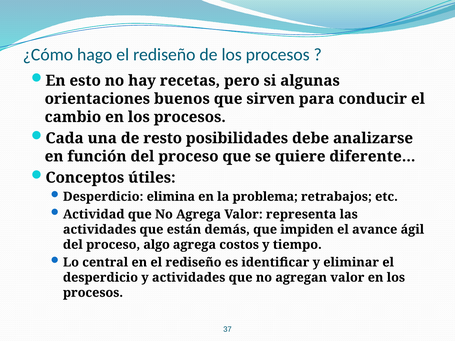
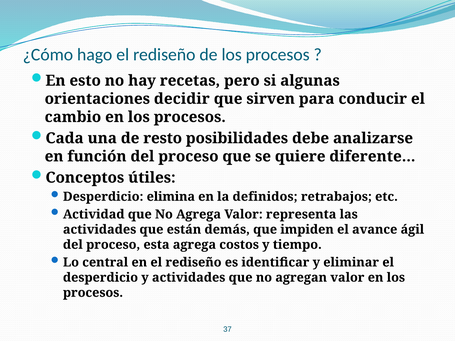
buenos: buenos -> decidir
problema: problema -> definidos
algo: algo -> esta
